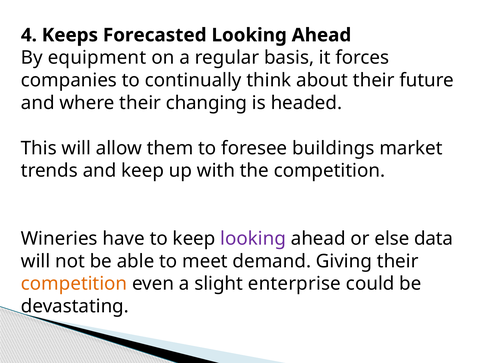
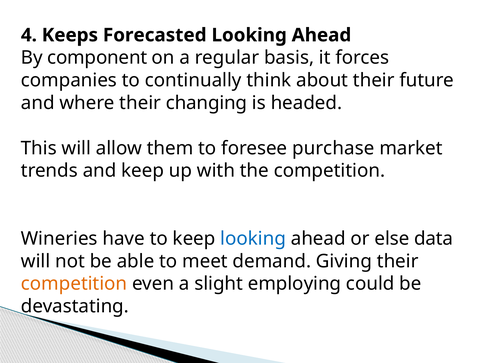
equipment: equipment -> component
buildings: buildings -> purchase
looking at (253, 239) colour: purple -> blue
enterprise: enterprise -> employing
